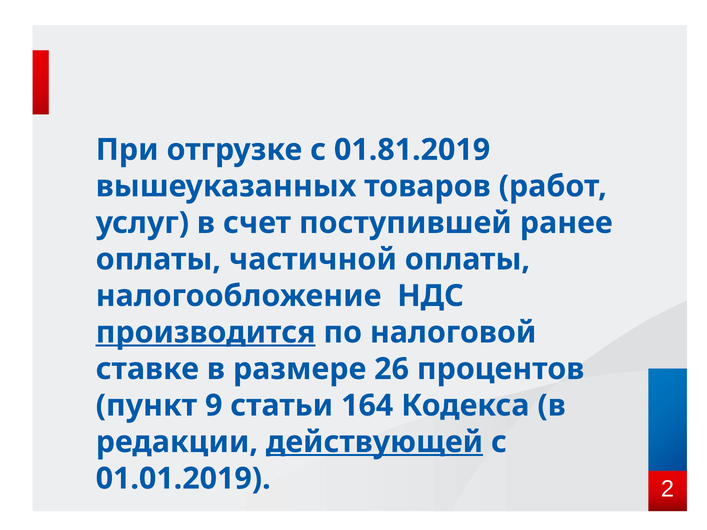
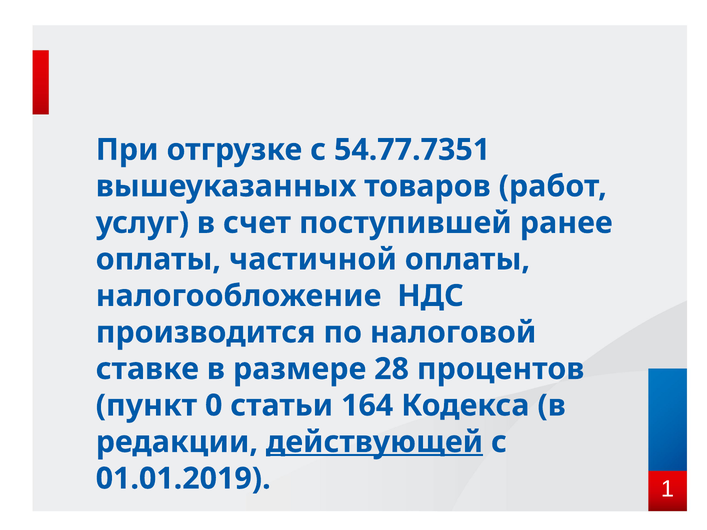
01.81.2019: 01.81.2019 -> 54.77.7351
производится underline: present -> none
26: 26 -> 28
9: 9 -> 0
2: 2 -> 1
